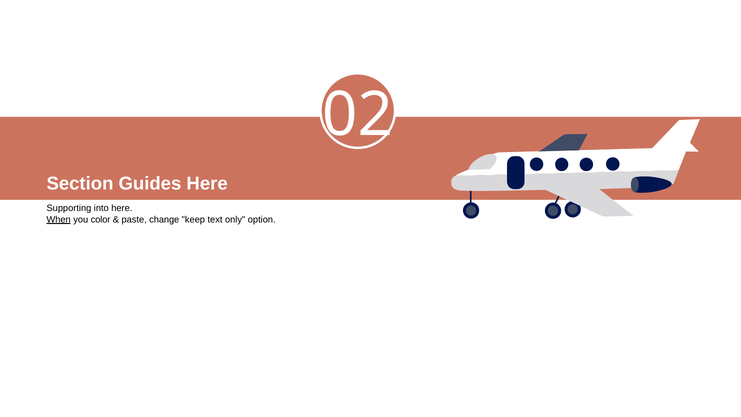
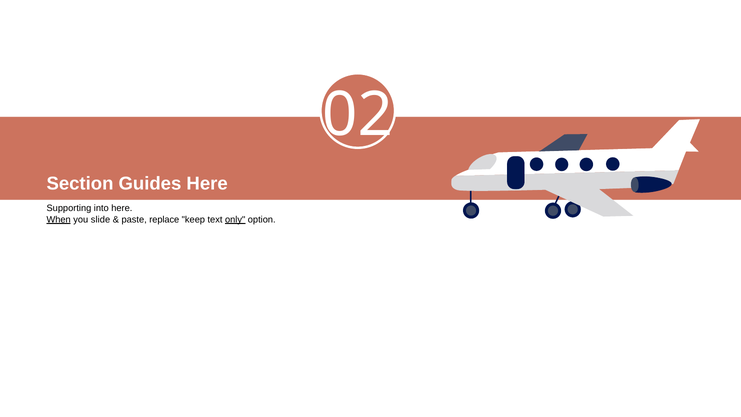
color: color -> slide
change: change -> replace
only underline: none -> present
